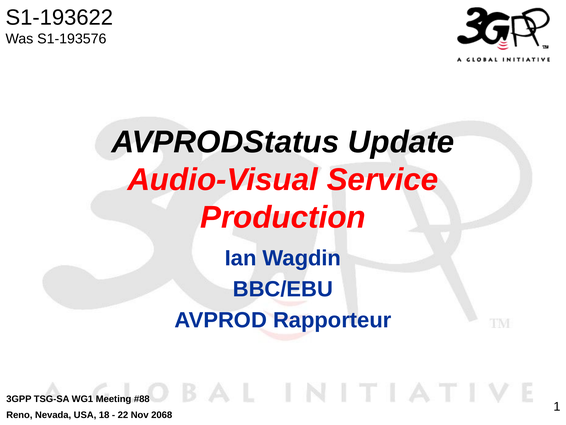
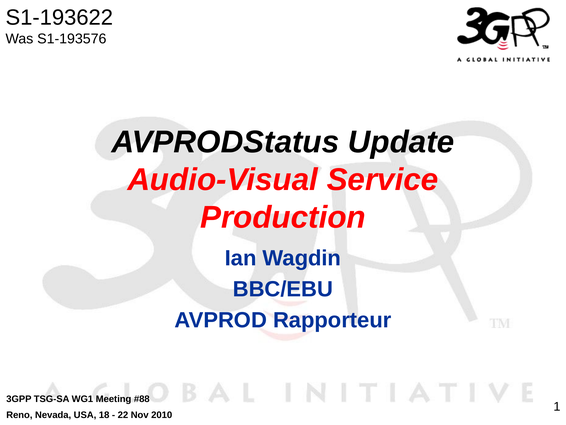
2068: 2068 -> 2010
